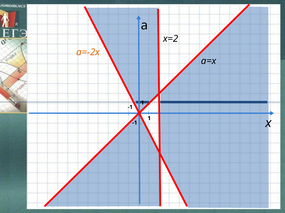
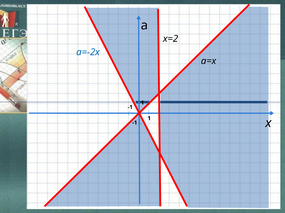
а=-2х colour: orange -> blue
